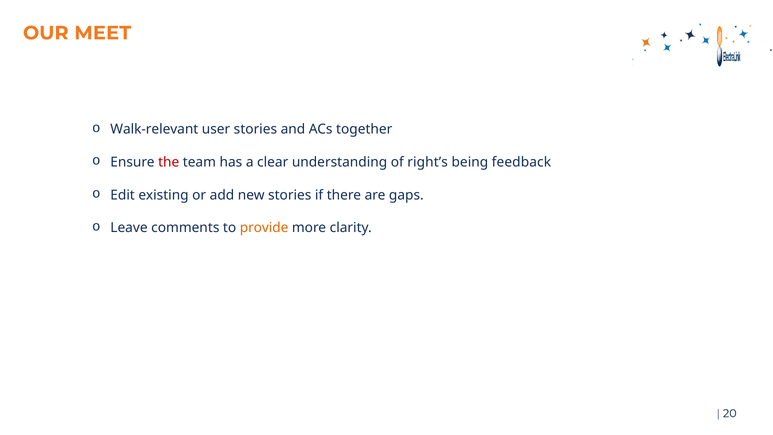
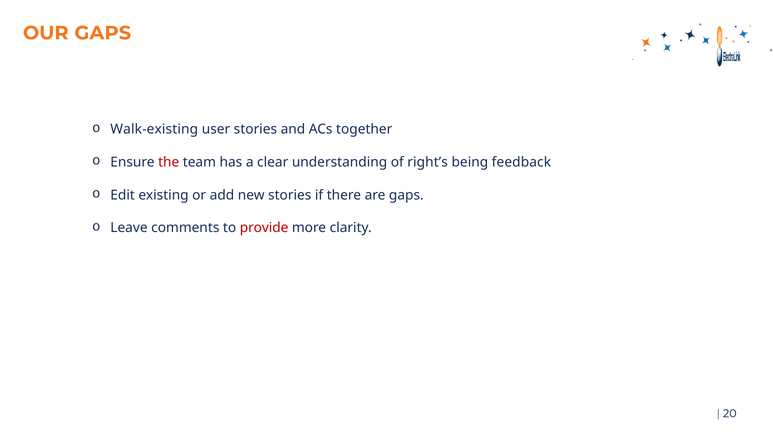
OUR MEET: MEET -> GAPS
Walk-relevant: Walk-relevant -> Walk-existing
provide colour: orange -> red
